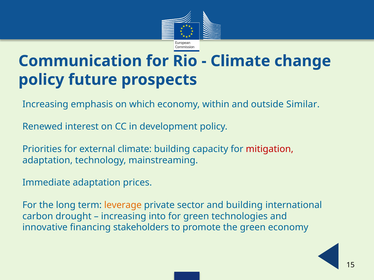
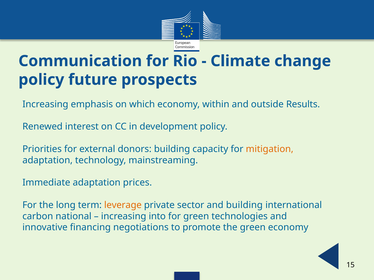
Similar: Similar -> Results
external climate: climate -> donors
mitigation colour: red -> orange
drought: drought -> national
stakeholders: stakeholders -> negotiations
